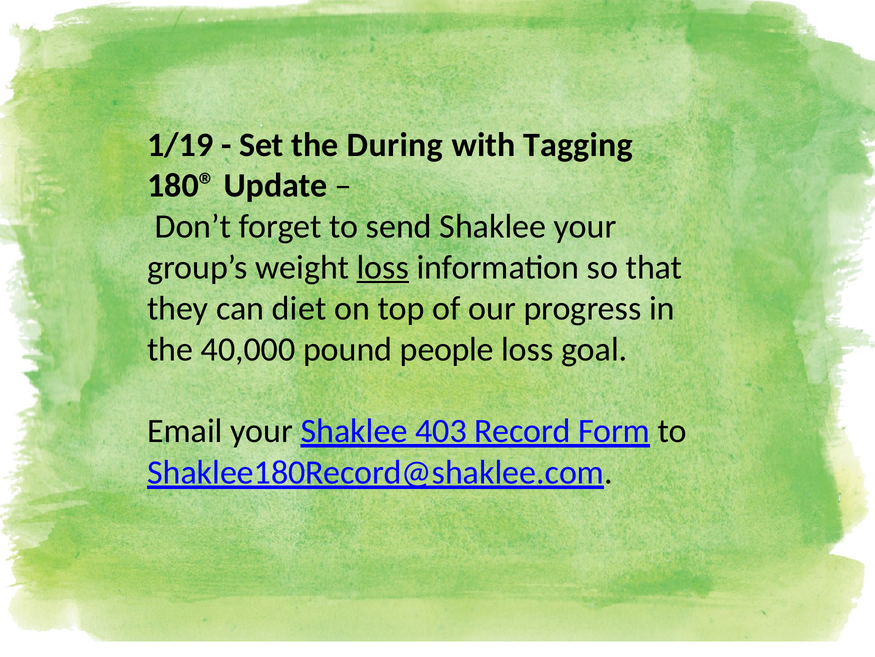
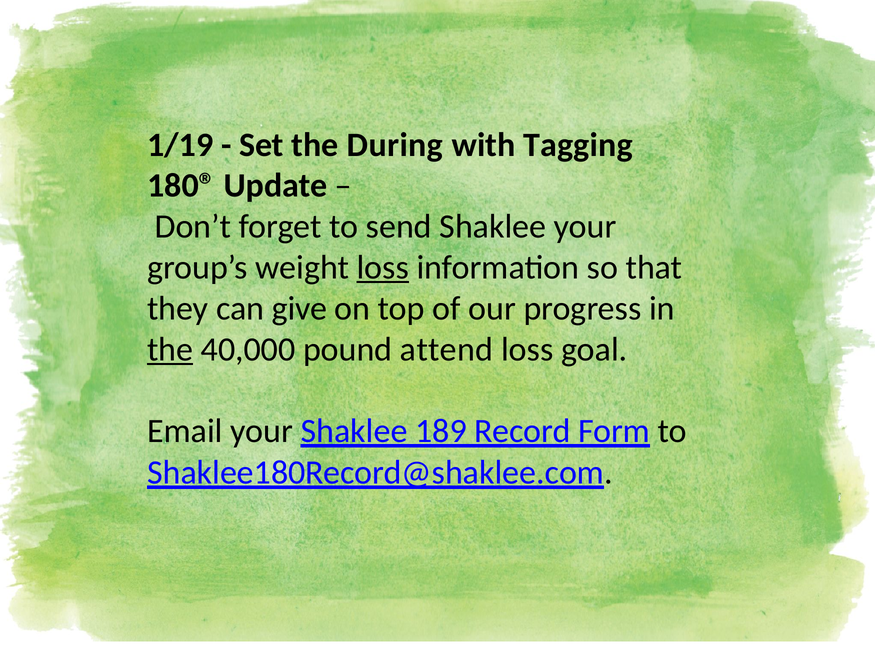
diet: diet -> give
the at (170, 349) underline: none -> present
people: people -> attend
403: 403 -> 189
